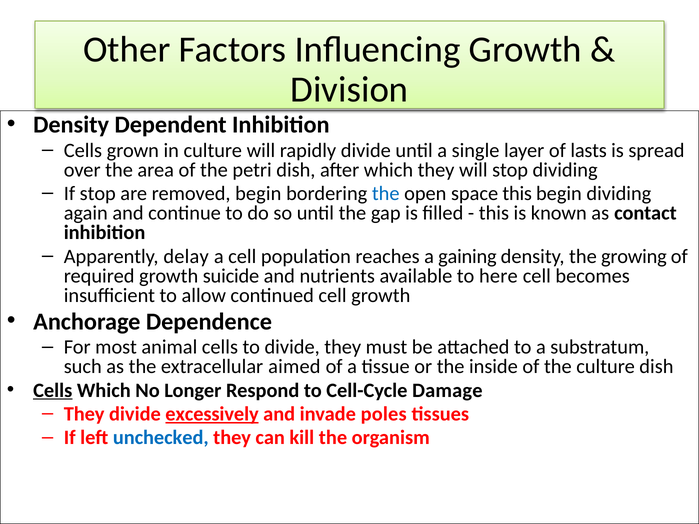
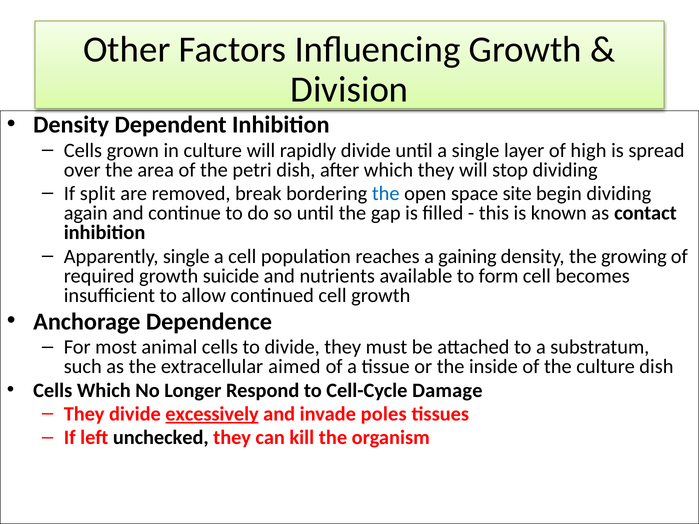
lasts: lasts -> high
If stop: stop -> split
removed begin: begin -> break
space this: this -> site
Apparently delay: delay -> single
here: here -> form
Cells at (53, 391) underline: present -> none
unchecked colour: blue -> black
